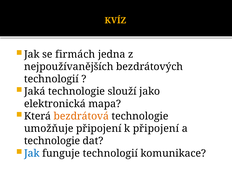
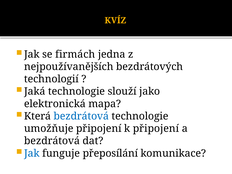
bezdrátová at (81, 116) colour: orange -> blue
technologie at (52, 141): technologie -> bezdrátová
funguje technologií: technologií -> přeposílání
